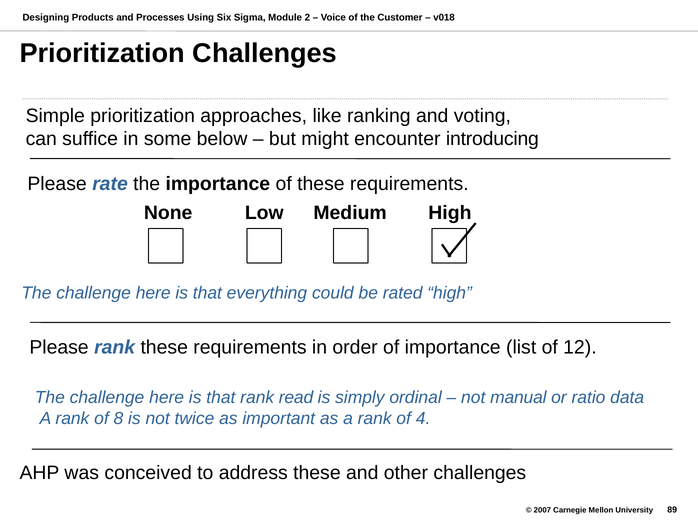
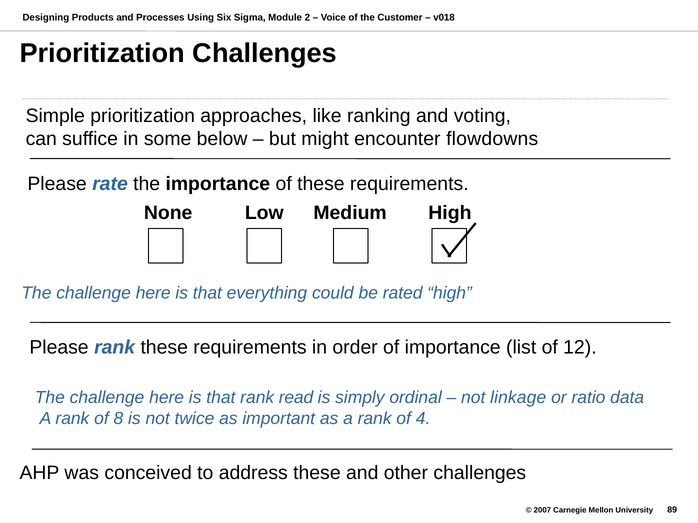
introducing: introducing -> flowdowns
manual: manual -> linkage
